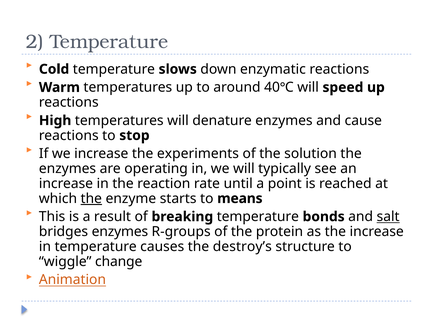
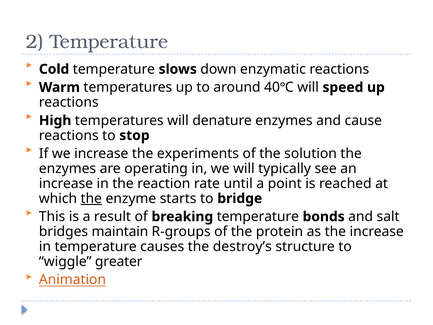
means: means -> bridge
salt underline: present -> none
bridges enzymes: enzymes -> maintain
change: change -> greater
